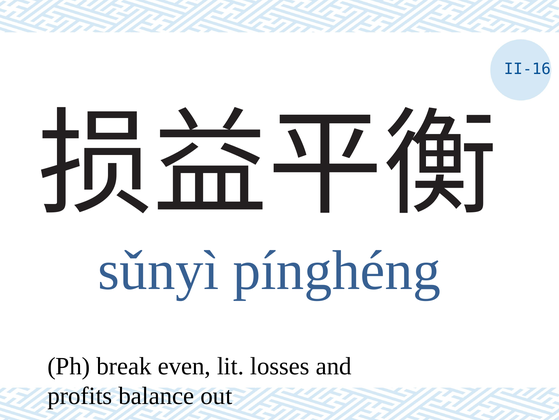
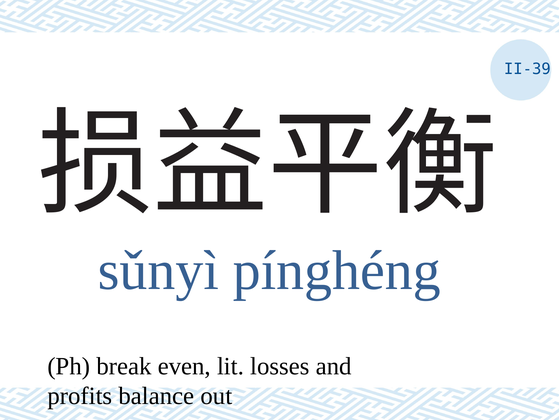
II-16: II-16 -> II-39
